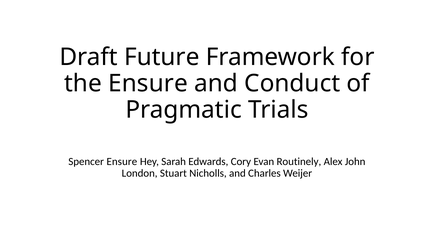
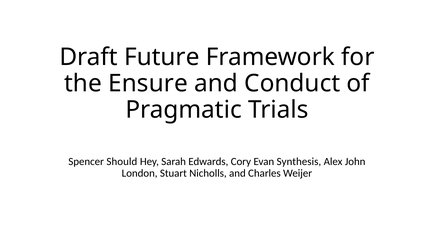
Spencer Ensure: Ensure -> Should
Routinely: Routinely -> Synthesis
